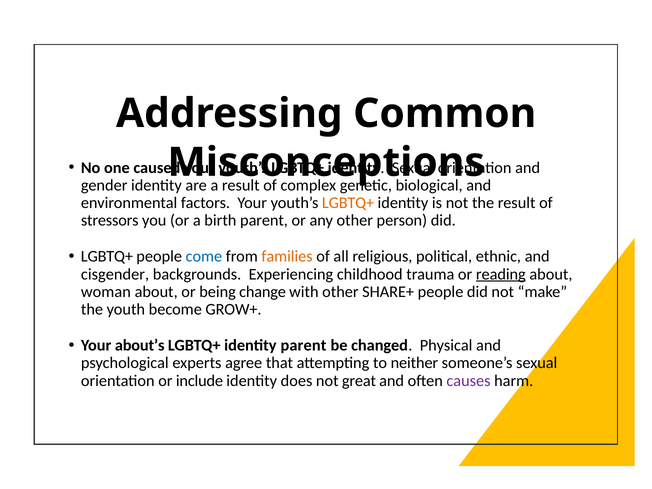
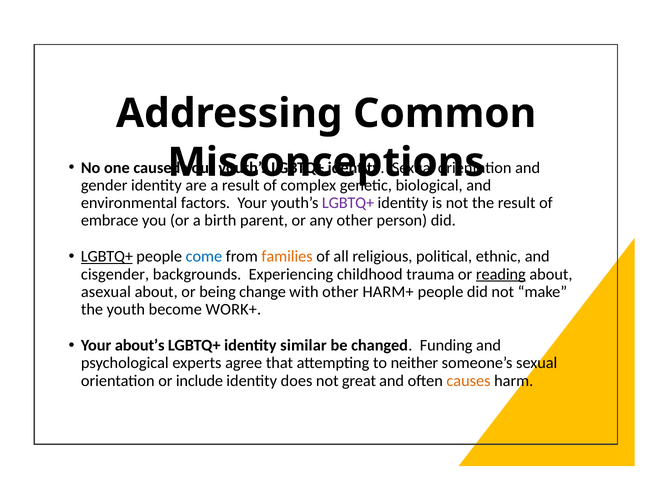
LGBTQ+ at (348, 203) colour: orange -> purple
stressors: stressors -> embrace
LGBTQ+ at (107, 257) underline: none -> present
woman: woman -> asexual
SHARE+: SHARE+ -> HARM+
GROW+: GROW+ -> WORK+
identity parent: parent -> similar
Physical: Physical -> Funding
causes colour: purple -> orange
